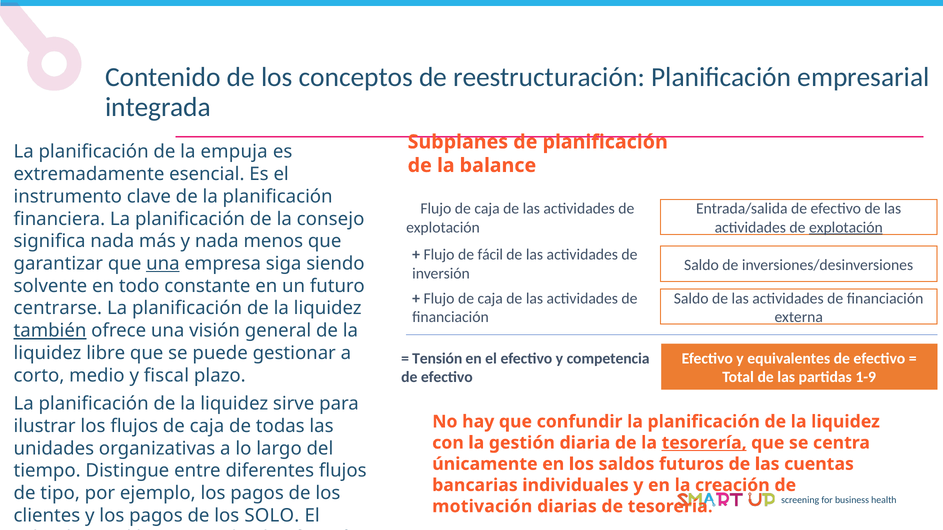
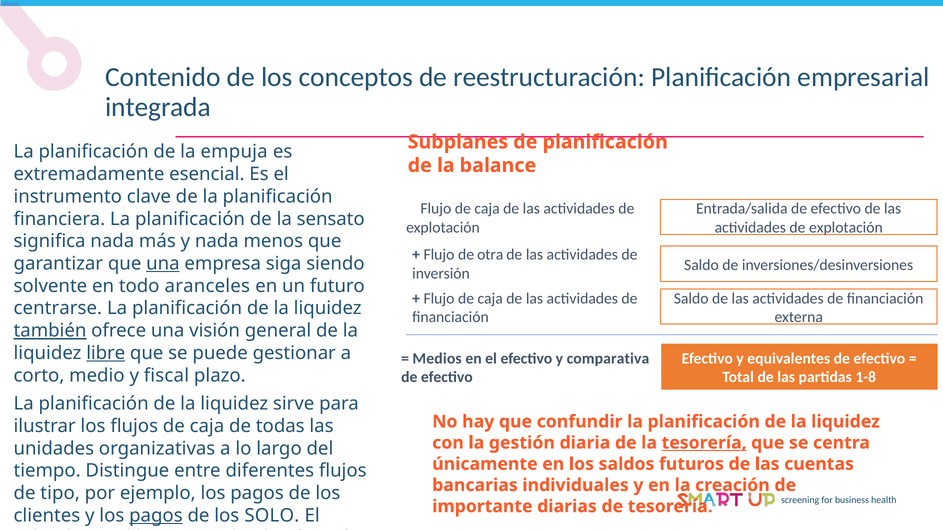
consejo: consejo -> sensato
explotación at (846, 228) underline: present -> none
fácil: fácil -> otra
constante: constante -> aranceles
libre underline: none -> present
Tensión: Tensión -> Medios
competencia: competencia -> comparativa
1-9: 1-9 -> 1-8
motivación: motivación -> importante
pagos at (156, 516) underline: none -> present
